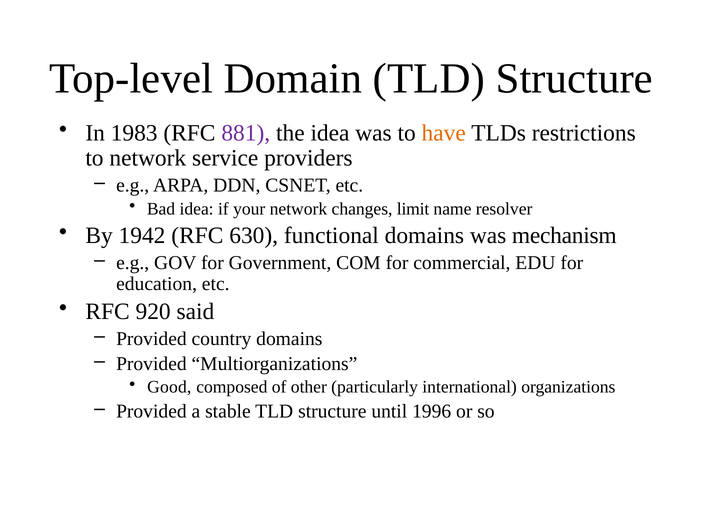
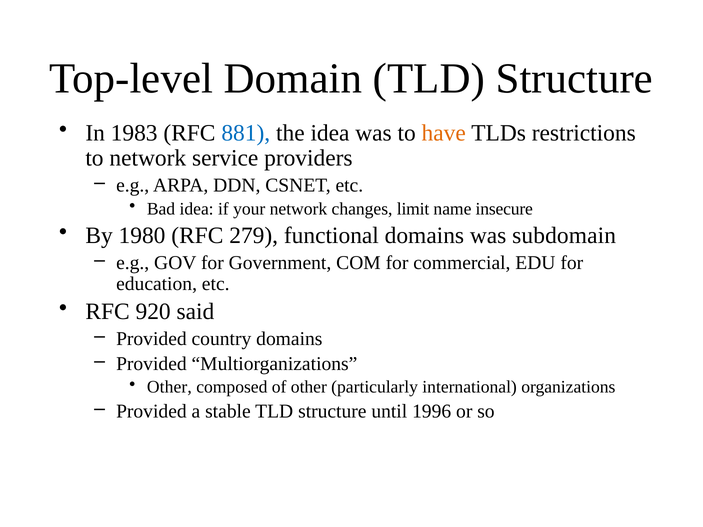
881 colour: purple -> blue
resolver: resolver -> insecure
1942: 1942 -> 1980
630: 630 -> 279
mechanism: mechanism -> subdomain
Good at (169, 387): Good -> Other
